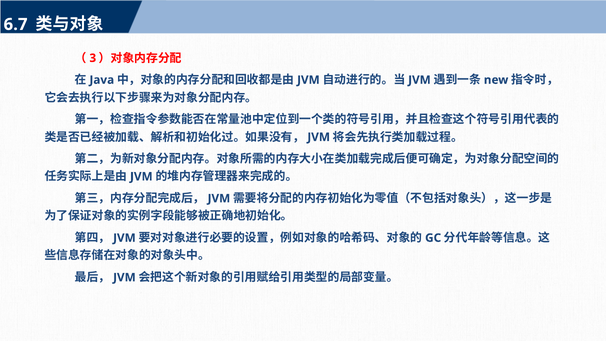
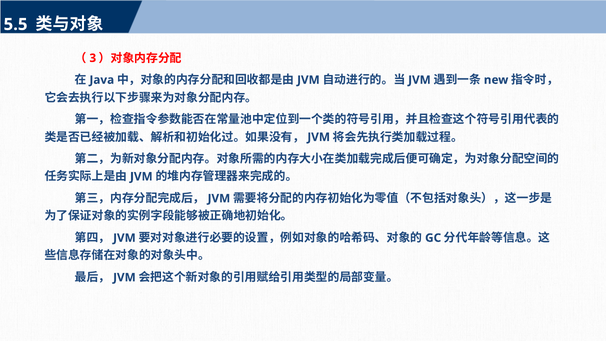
6.7: 6.7 -> 5.5
